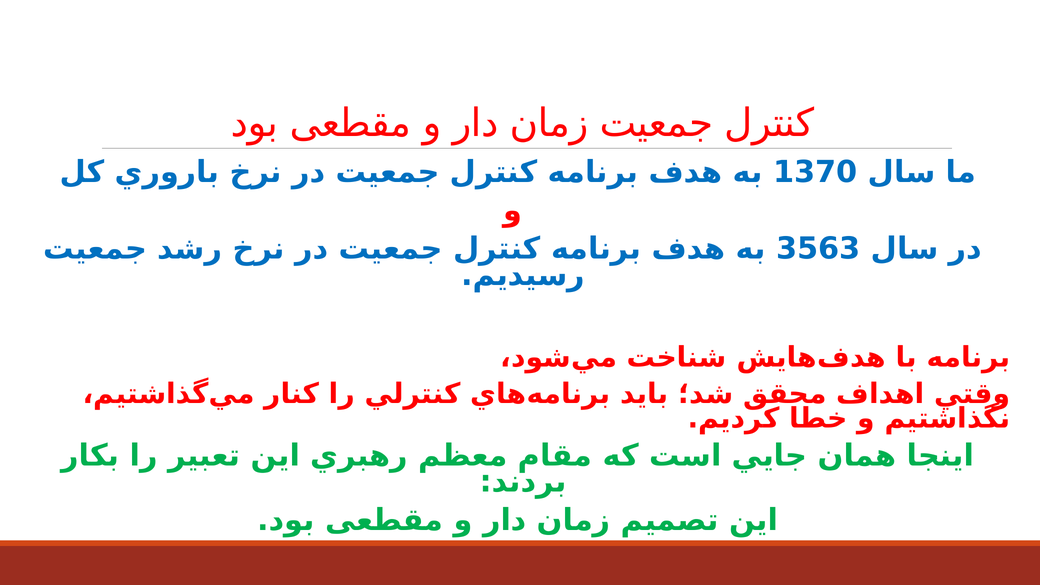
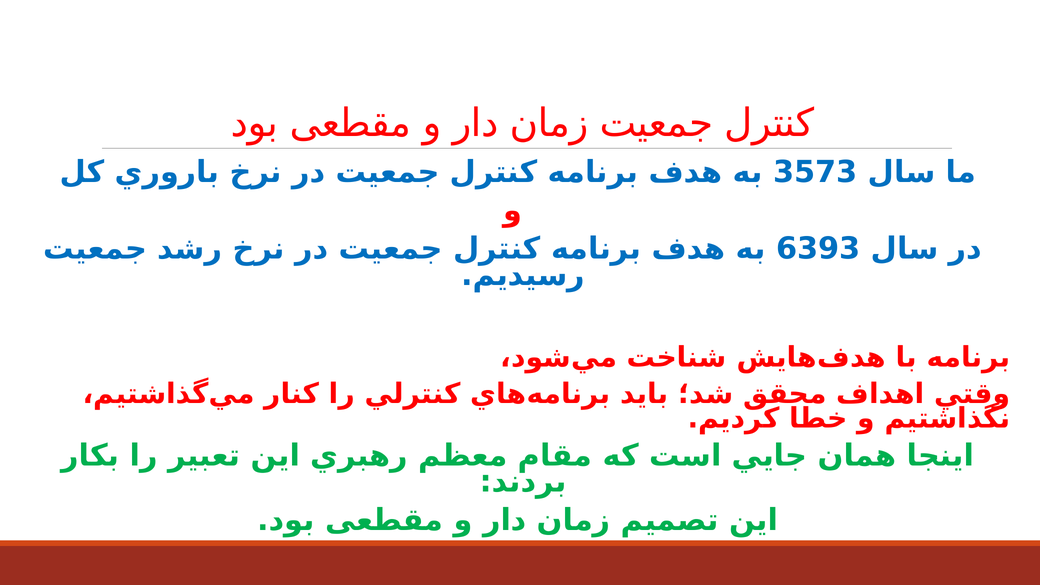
1370: 1370 -> 3573
3563: 3563 -> 6393
